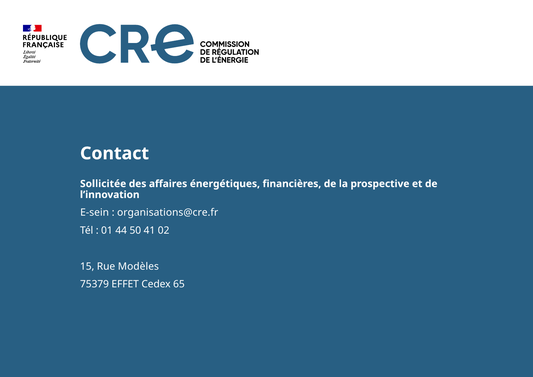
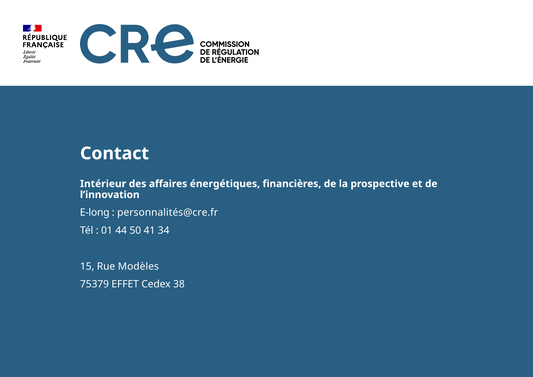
Sollicitée: Sollicitée -> Intérieur
E-sein: E-sein -> E-long
organisations@cre.fr: organisations@cre.fr -> personnalités@cre.fr
02: 02 -> 34
65: 65 -> 38
